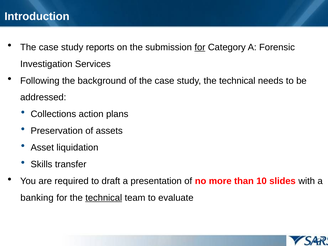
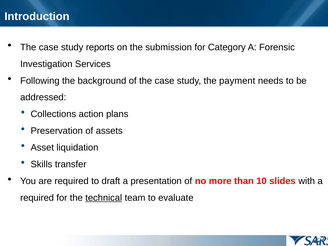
for at (200, 47) underline: present -> none
study the technical: technical -> payment
banking at (37, 198): banking -> required
